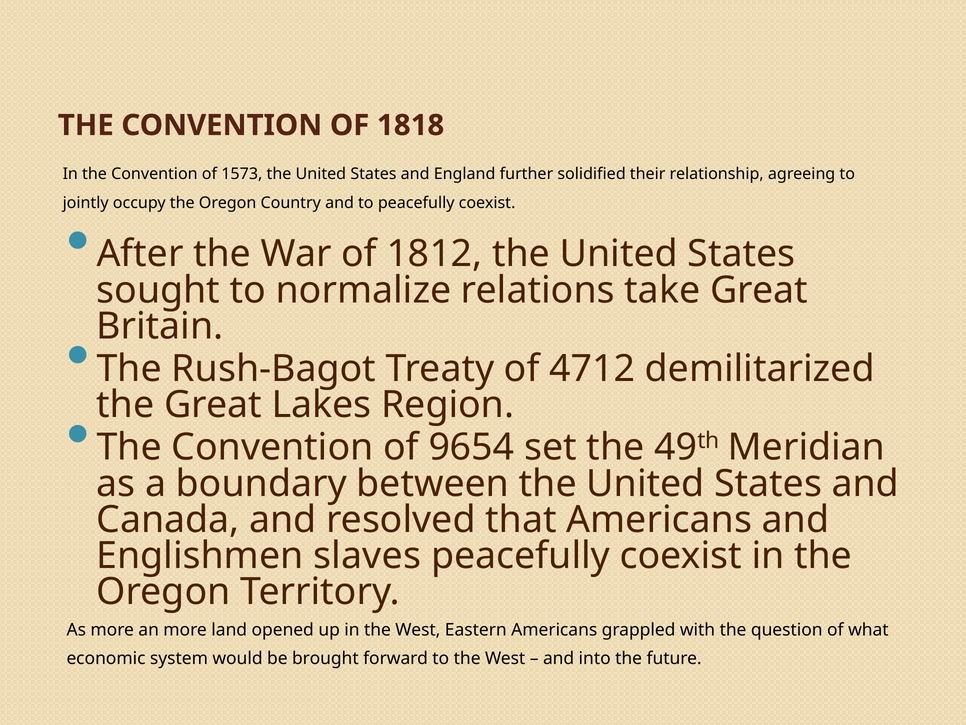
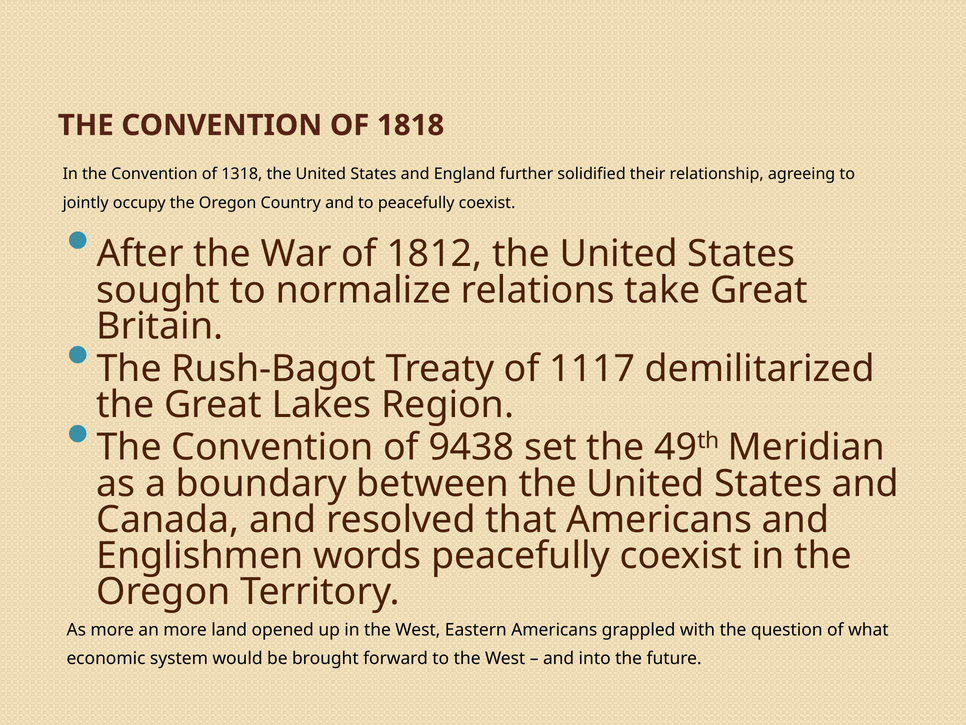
1573: 1573 -> 1318
4712: 4712 -> 1117
9654: 9654 -> 9438
slaves: slaves -> words
